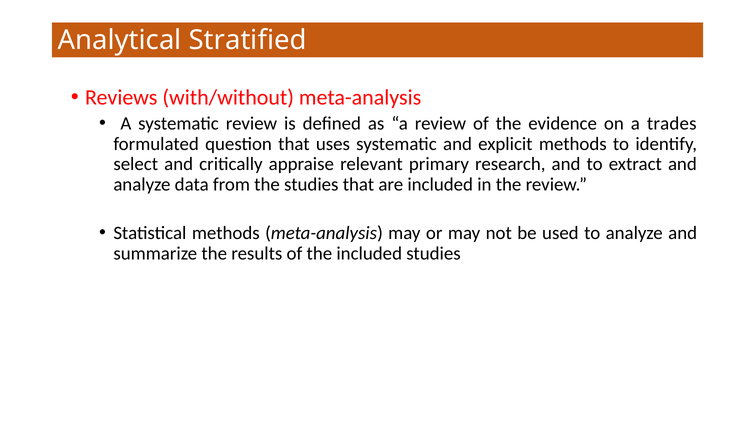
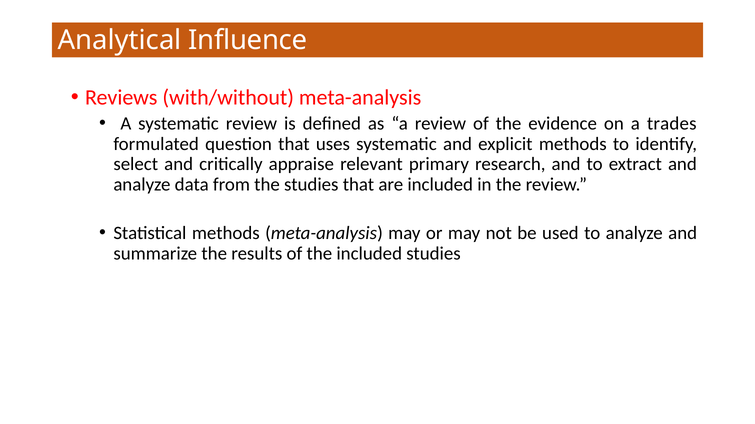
Stratified: Stratified -> Influence
